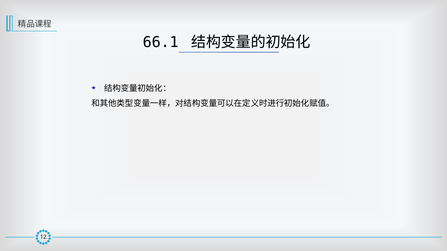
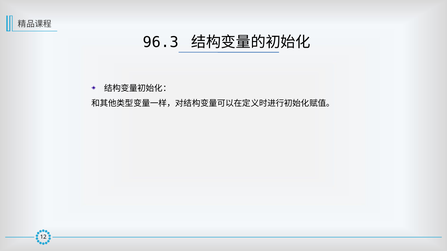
66.1: 66.1 -> 96.3
